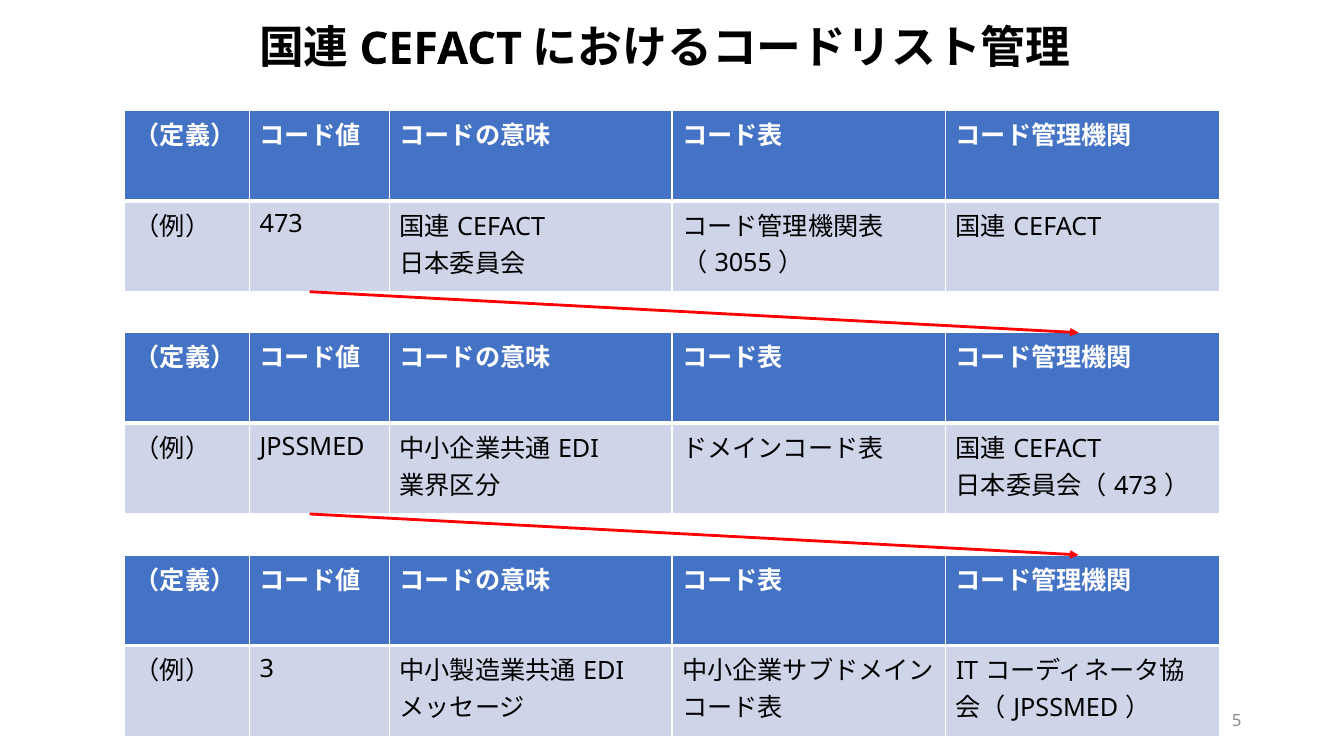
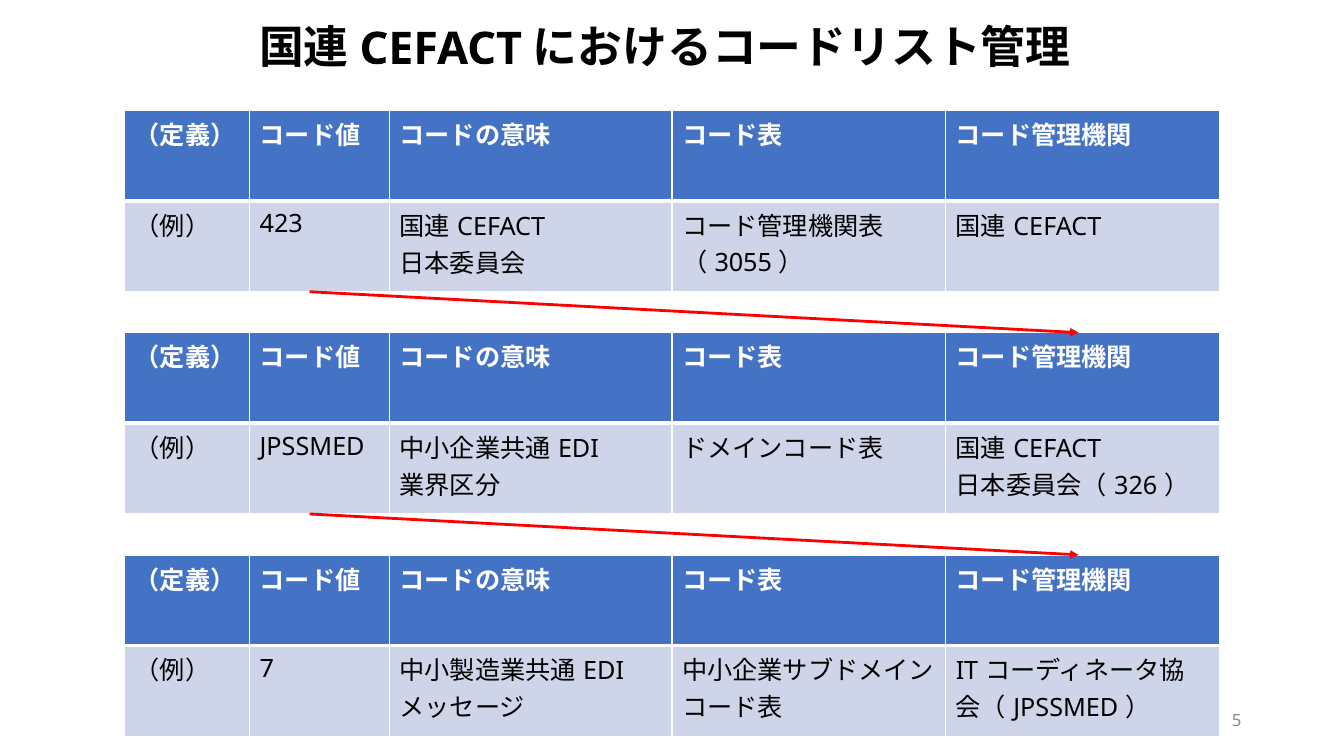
473 at (281, 225): 473 -> 423
473 at (1136, 486): 473 -> 326
3: 3 -> 7
